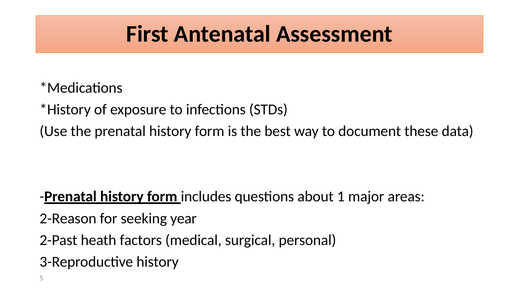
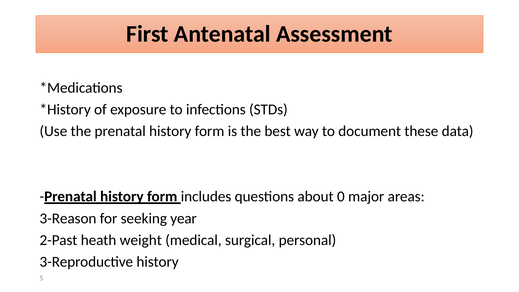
1: 1 -> 0
2-Reason: 2-Reason -> 3-Reason
factors: factors -> weight
